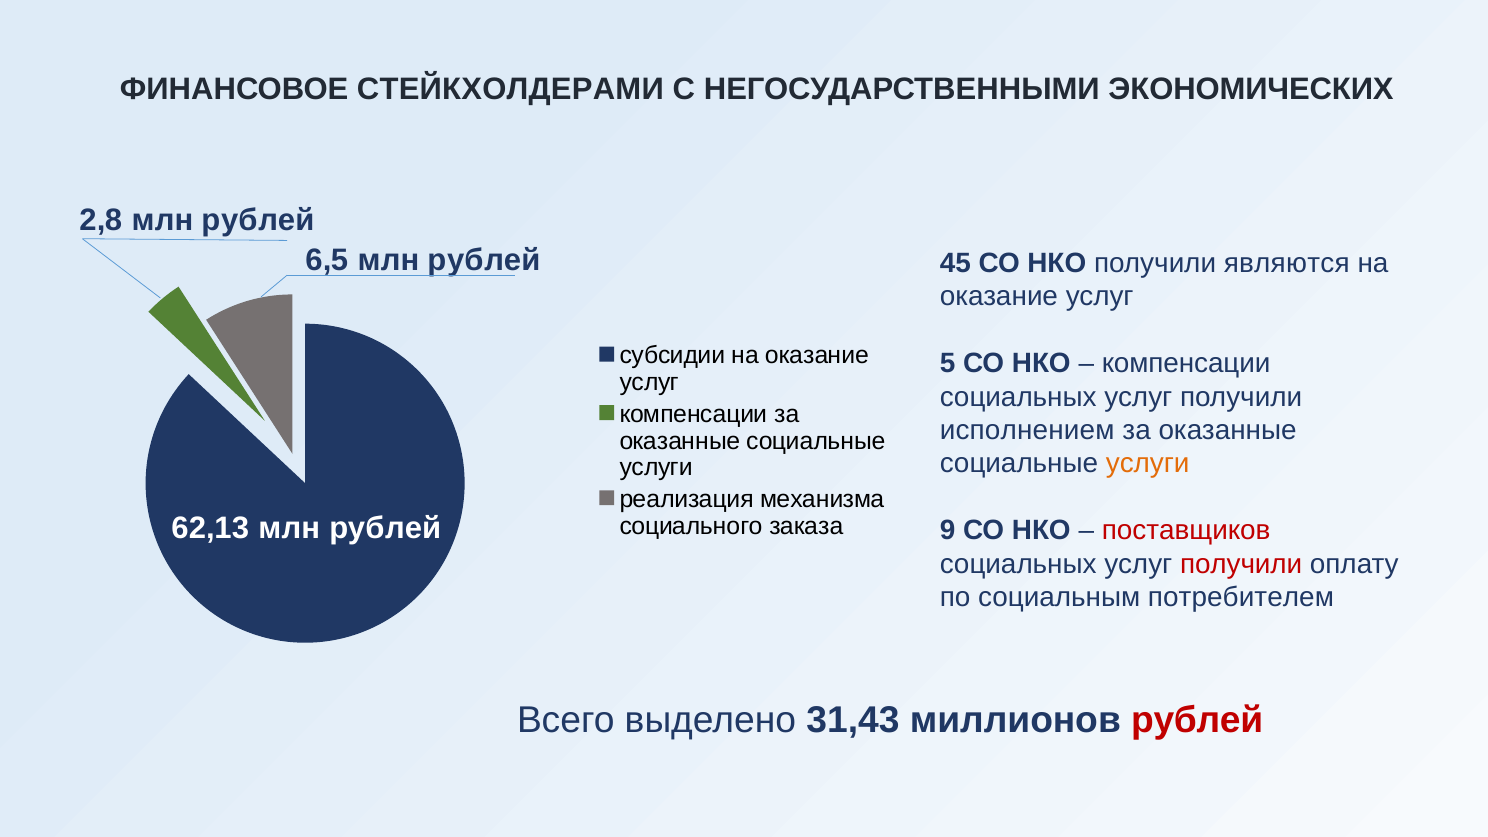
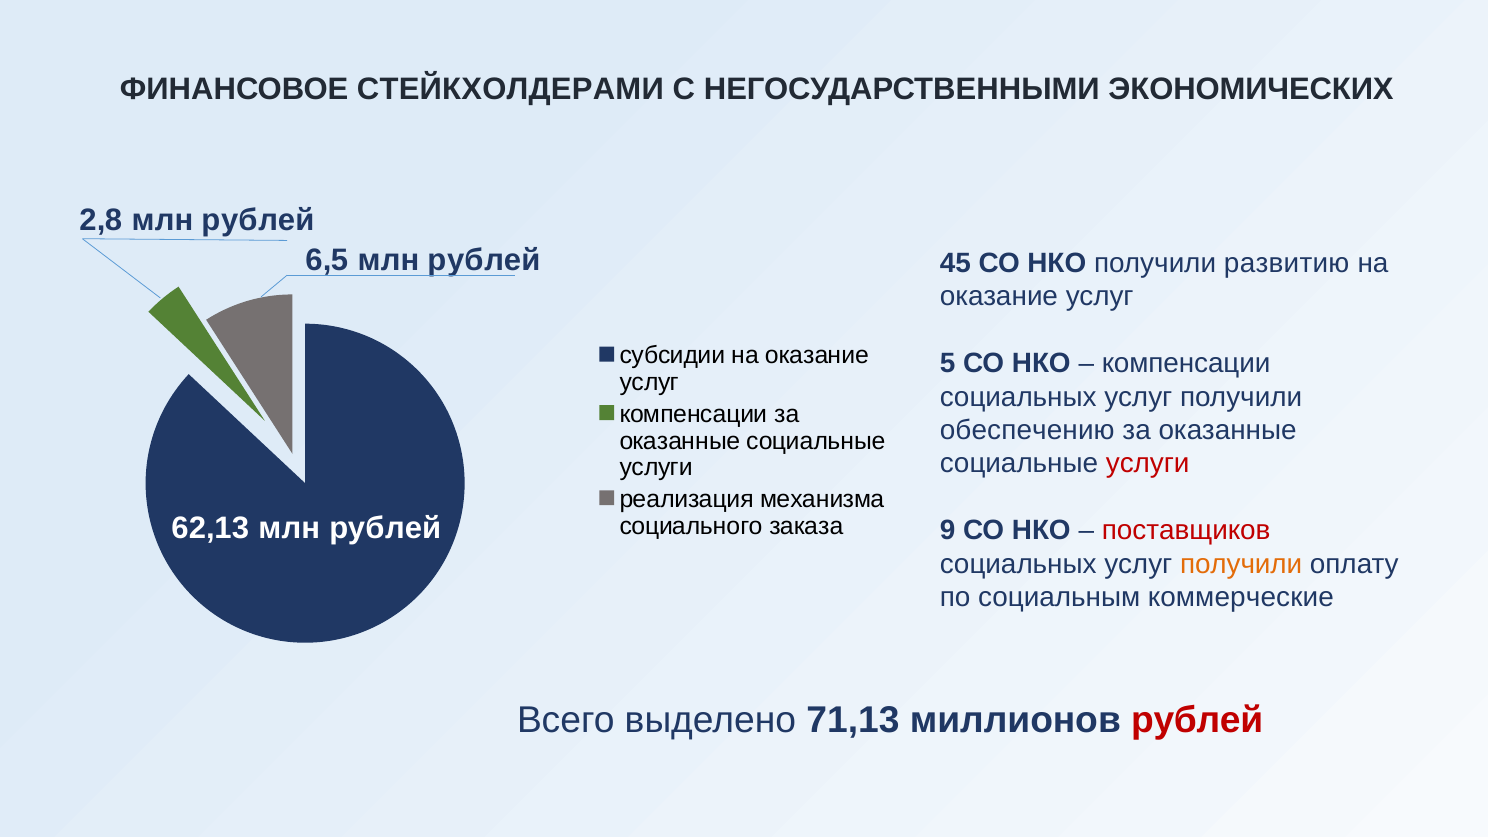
являются: являются -> развитию
исполнением: исполнением -> обеспечению
услуги at (1148, 464) colour: orange -> red
получили at (1241, 564) colour: red -> orange
потребителем: потребителем -> коммерческие
31,43: 31,43 -> 71,13
